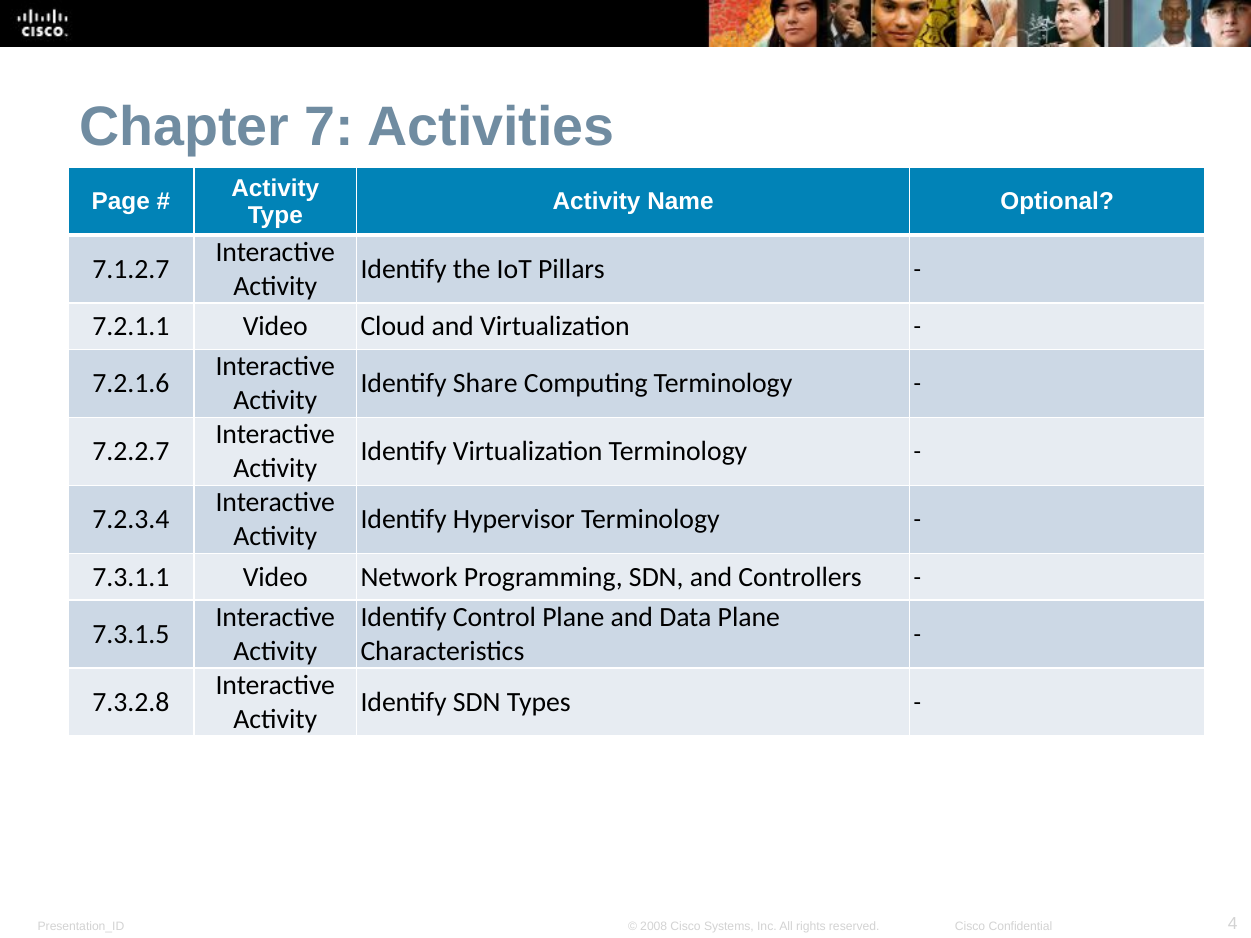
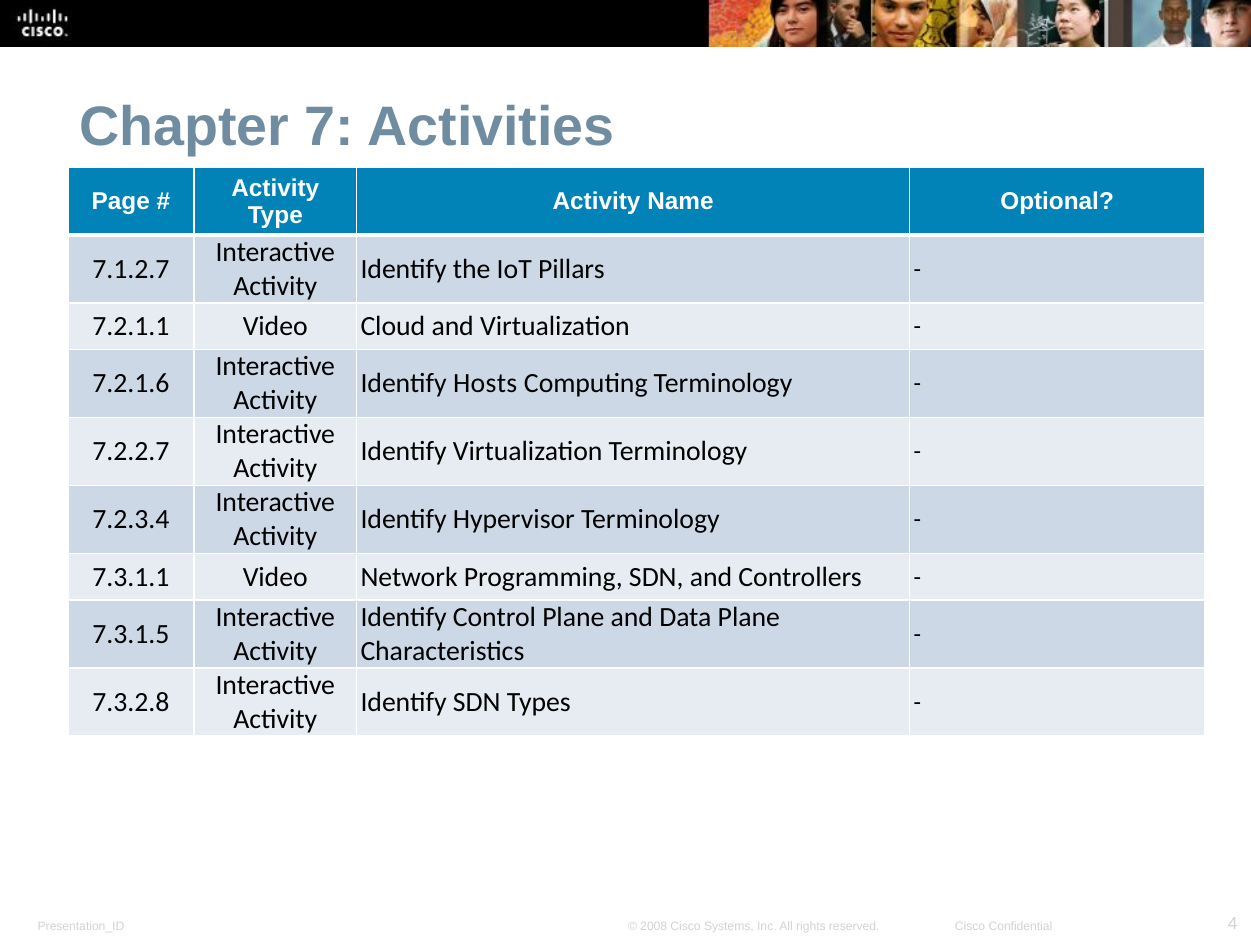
Share: Share -> Hosts
